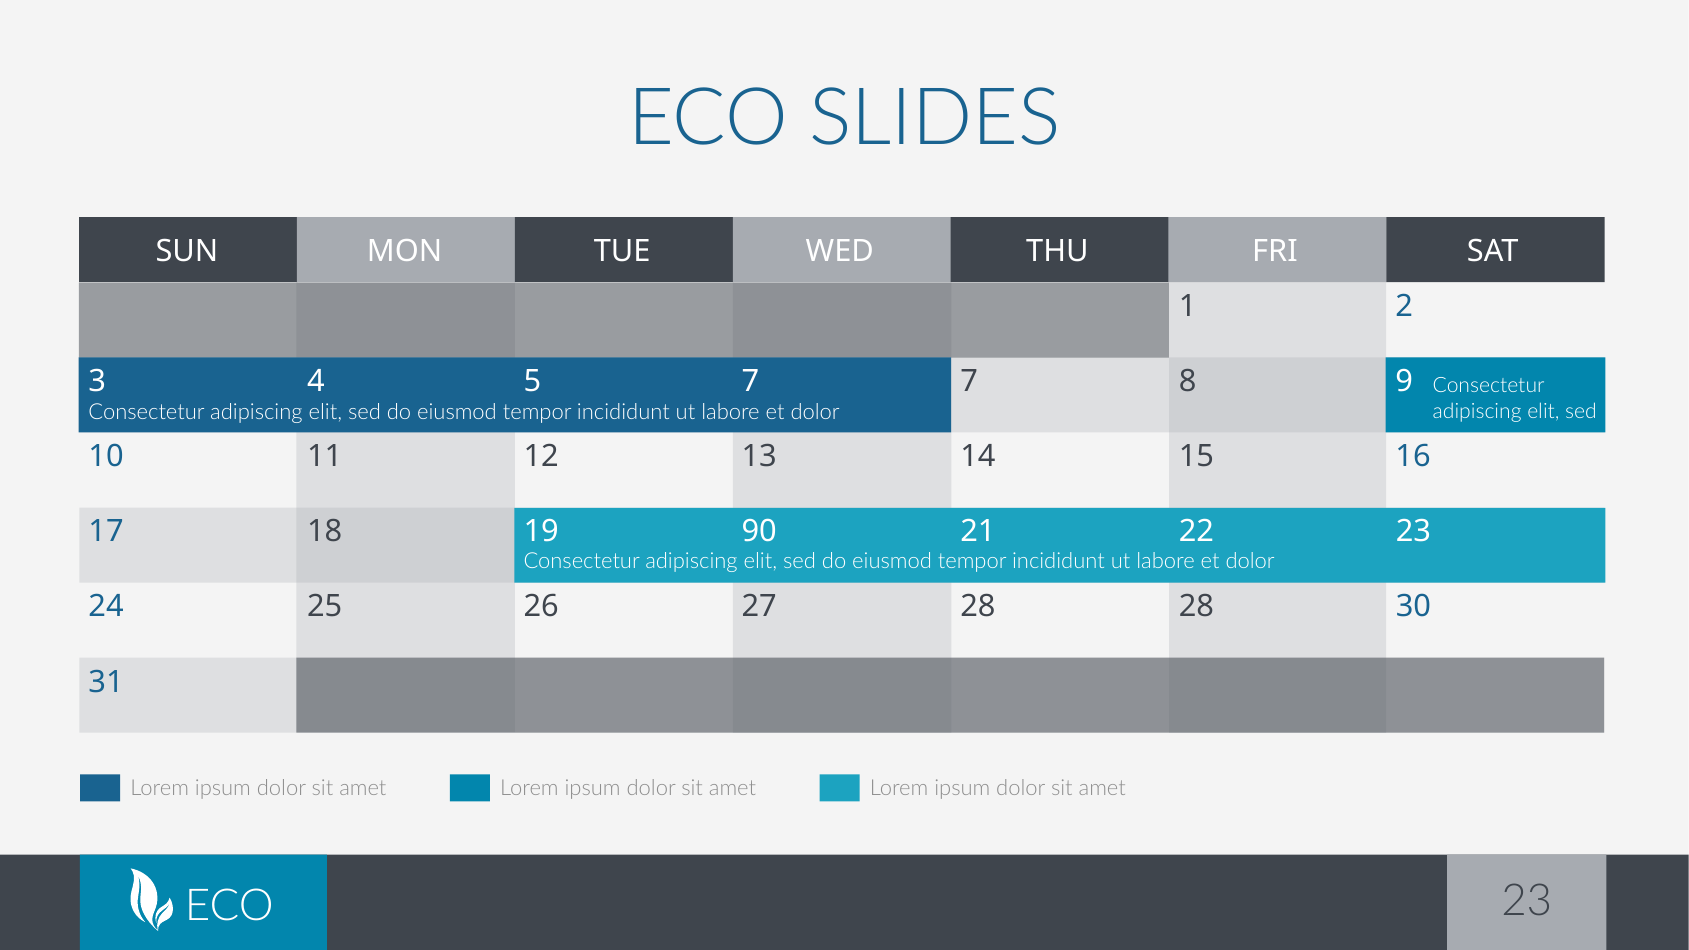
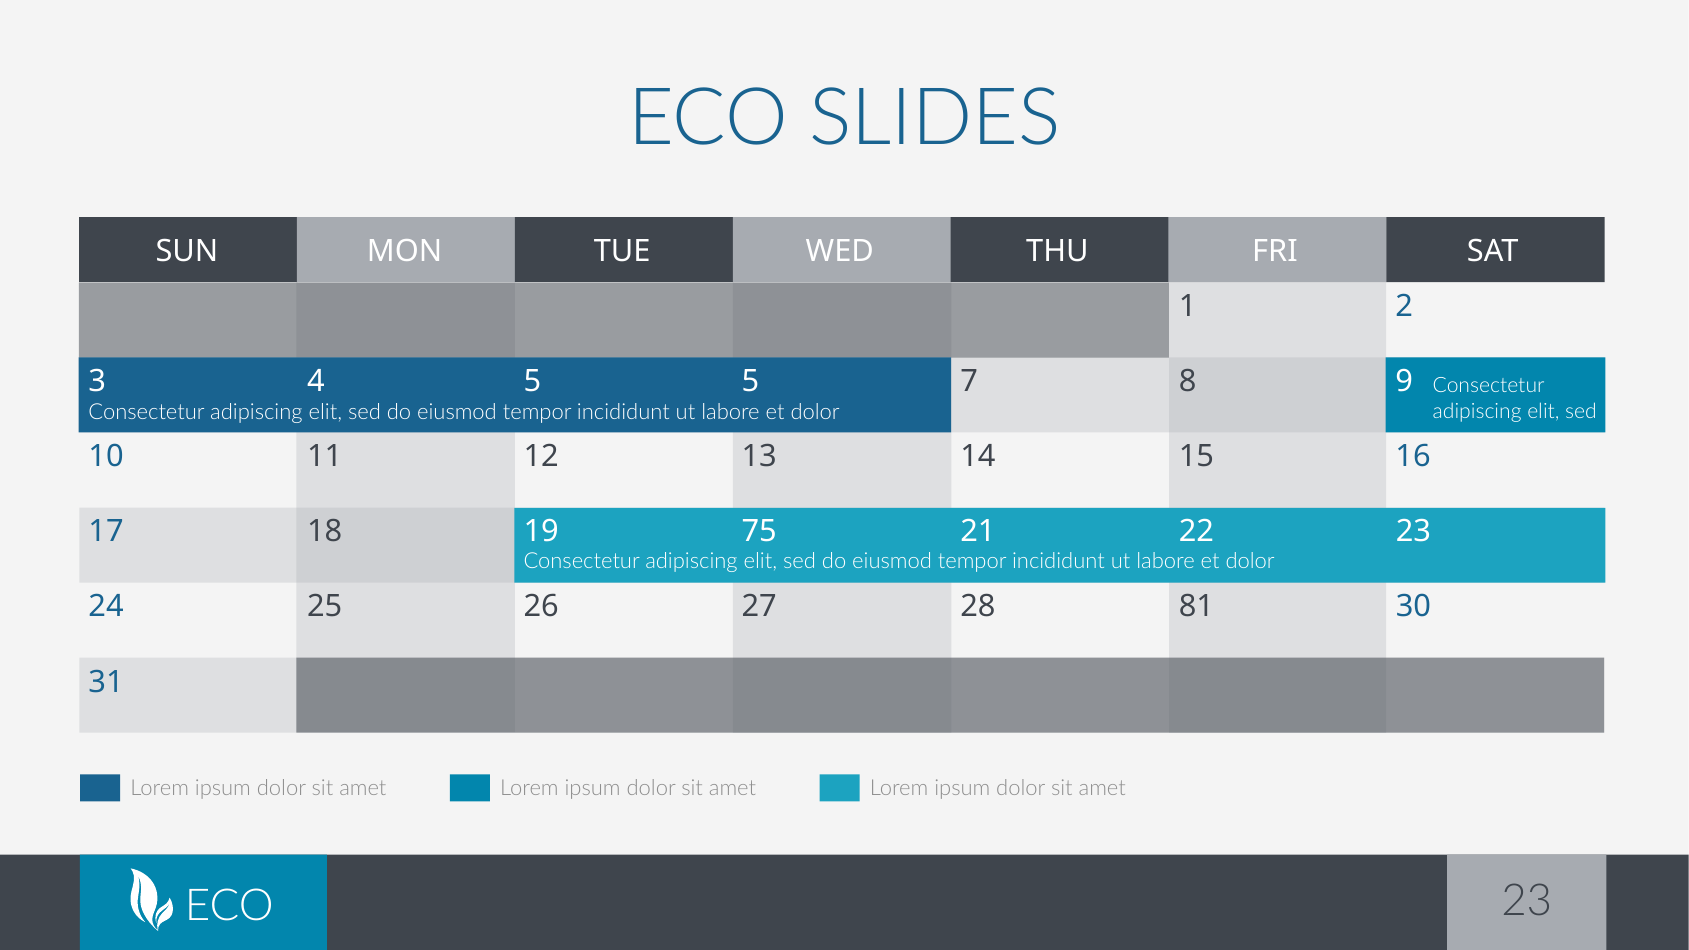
5 7: 7 -> 5
90: 90 -> 75
28 28: 28 -> 81
